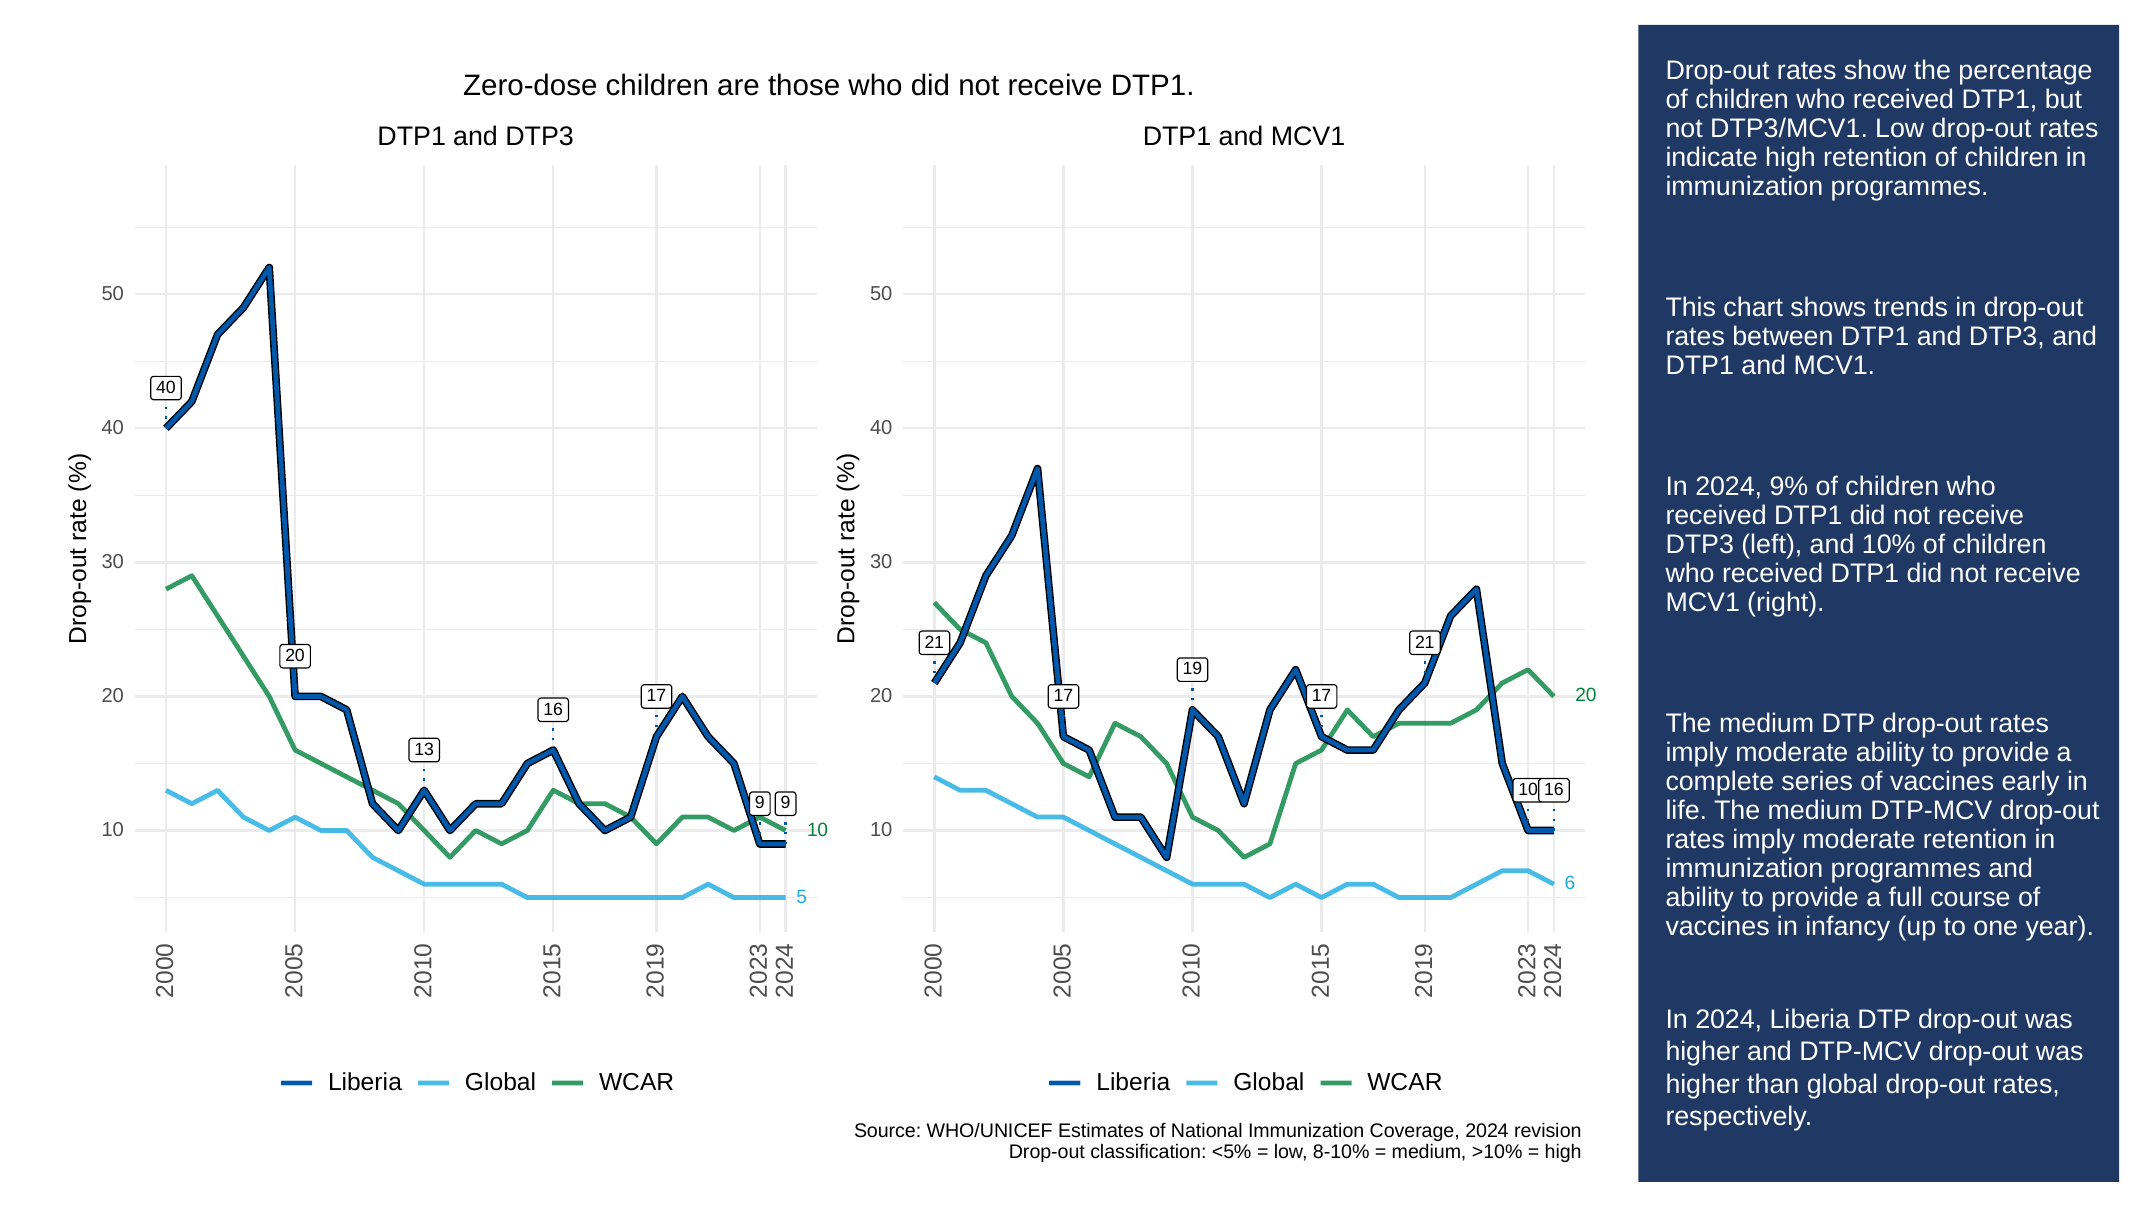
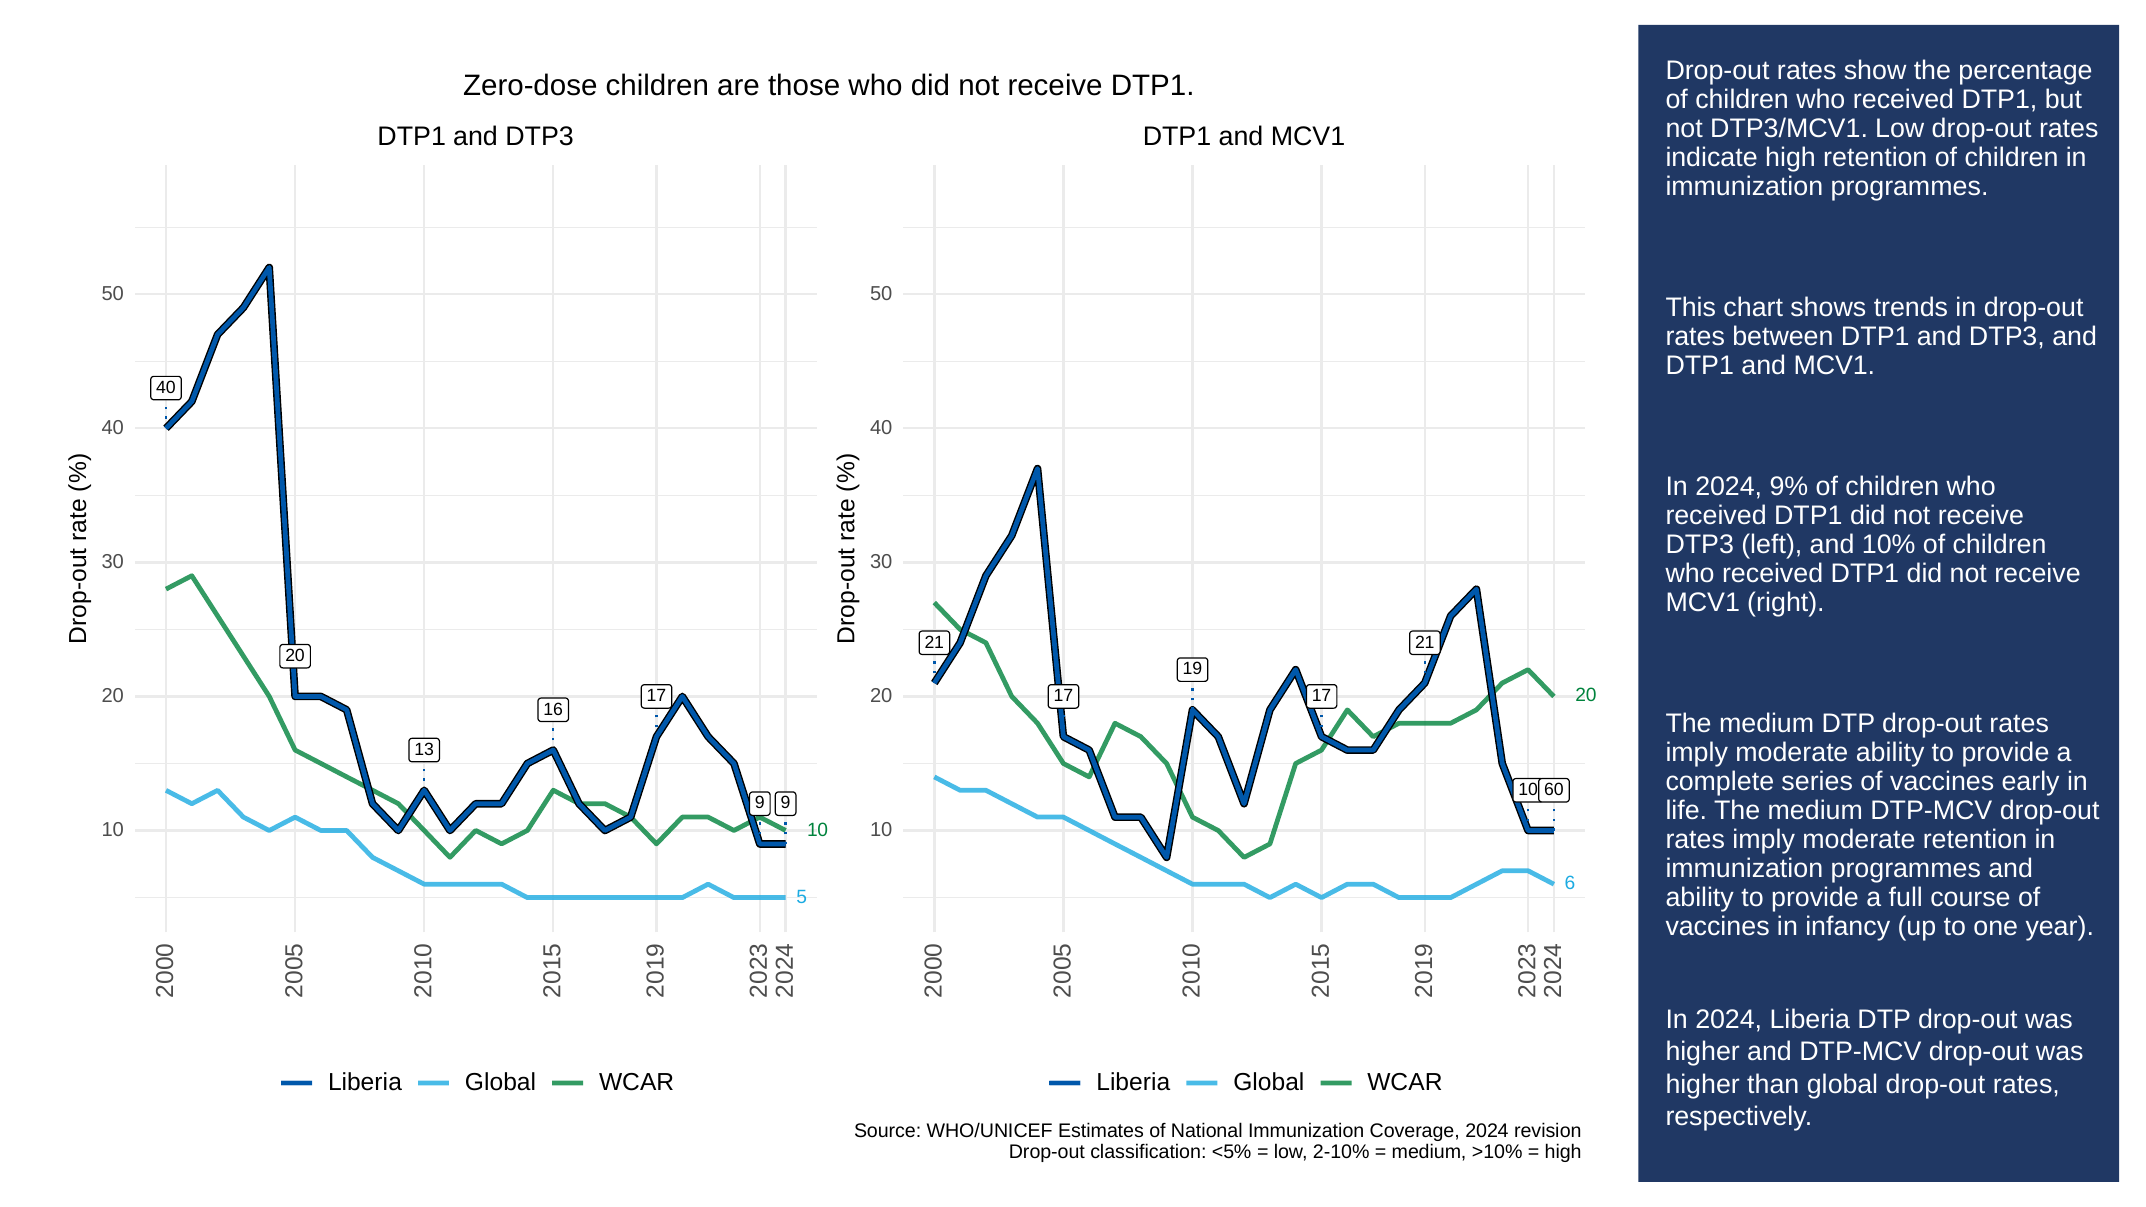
10 16: 16 -> 60
8-10%: 8-10% -> 2-10%
